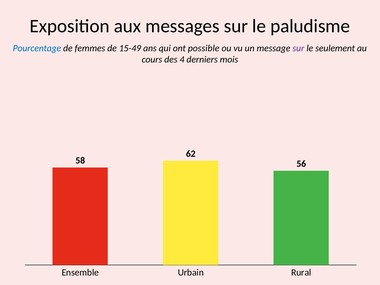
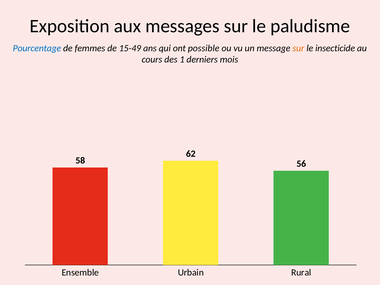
sur at (298, 48) colour: purple -> orange
seulement: seulement -> insecticide
4: 4 -> 1
